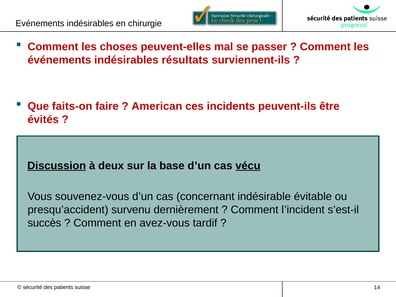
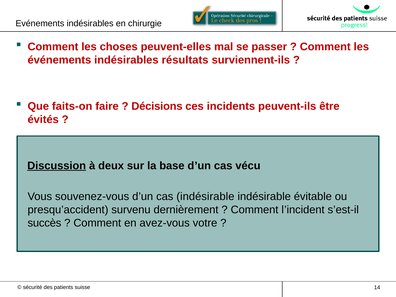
American: American -> Décisions
vécu underline: present -> none
cas concernant: concernant -> indésirable
tardif: tardif -> votre
